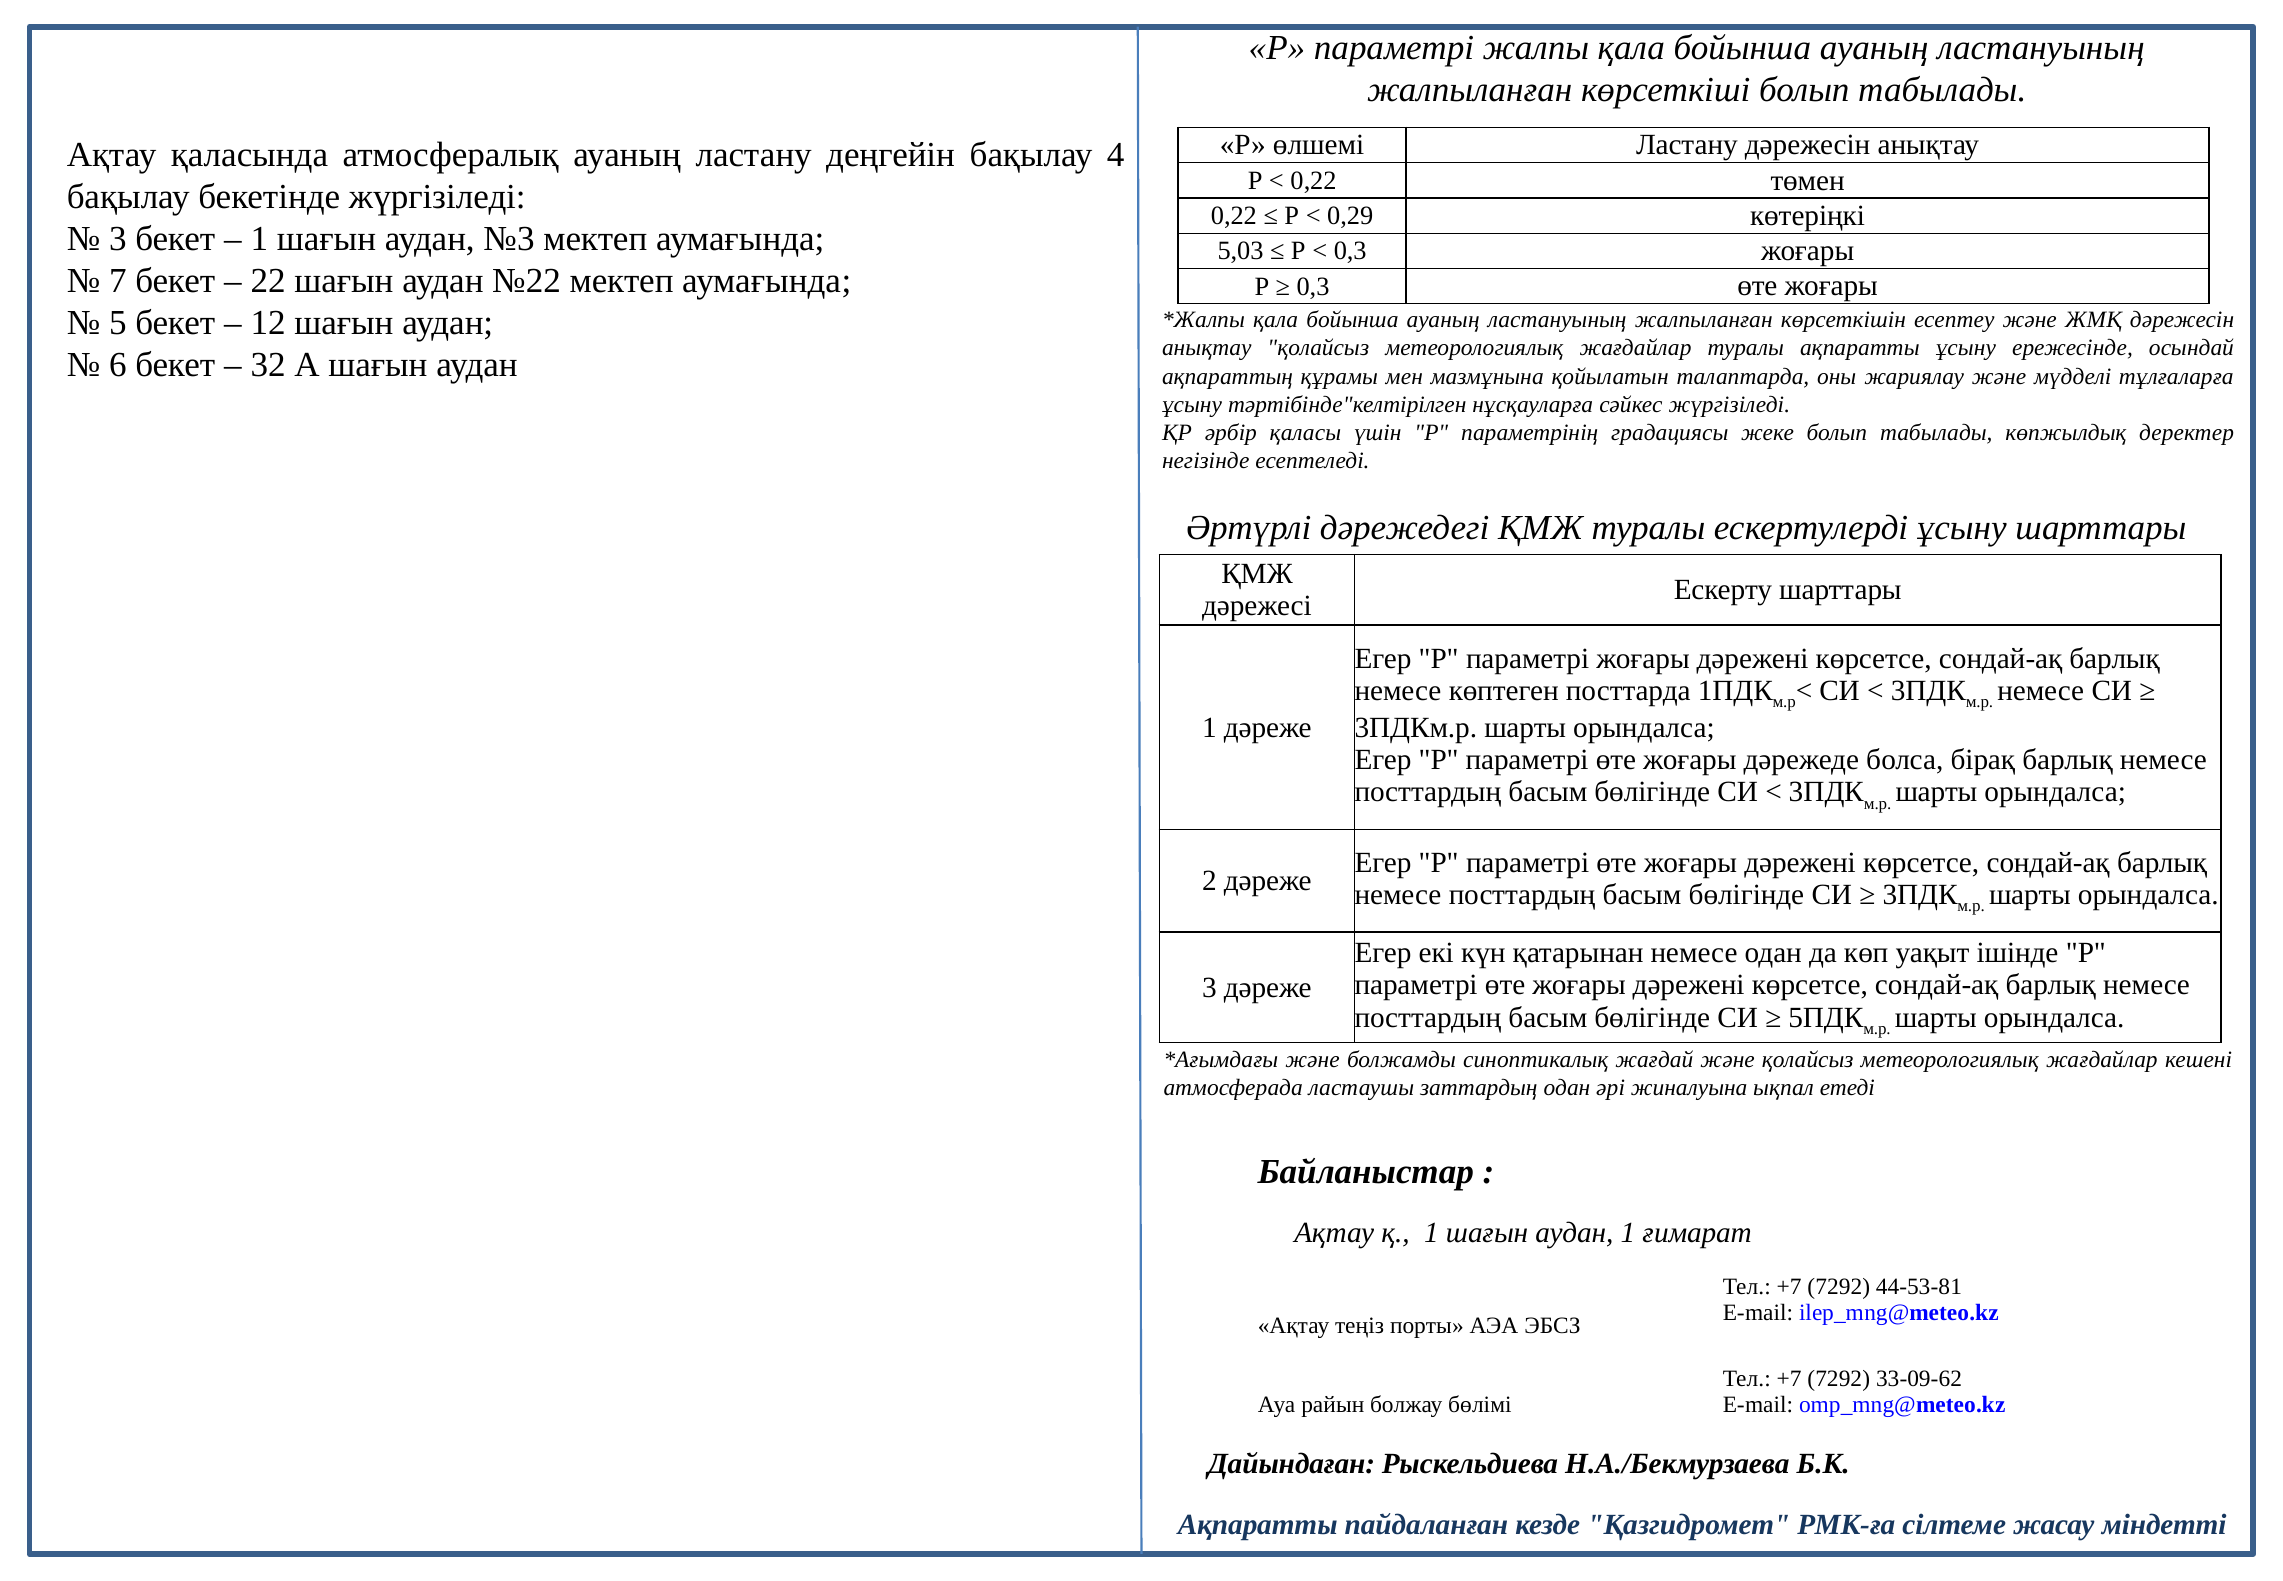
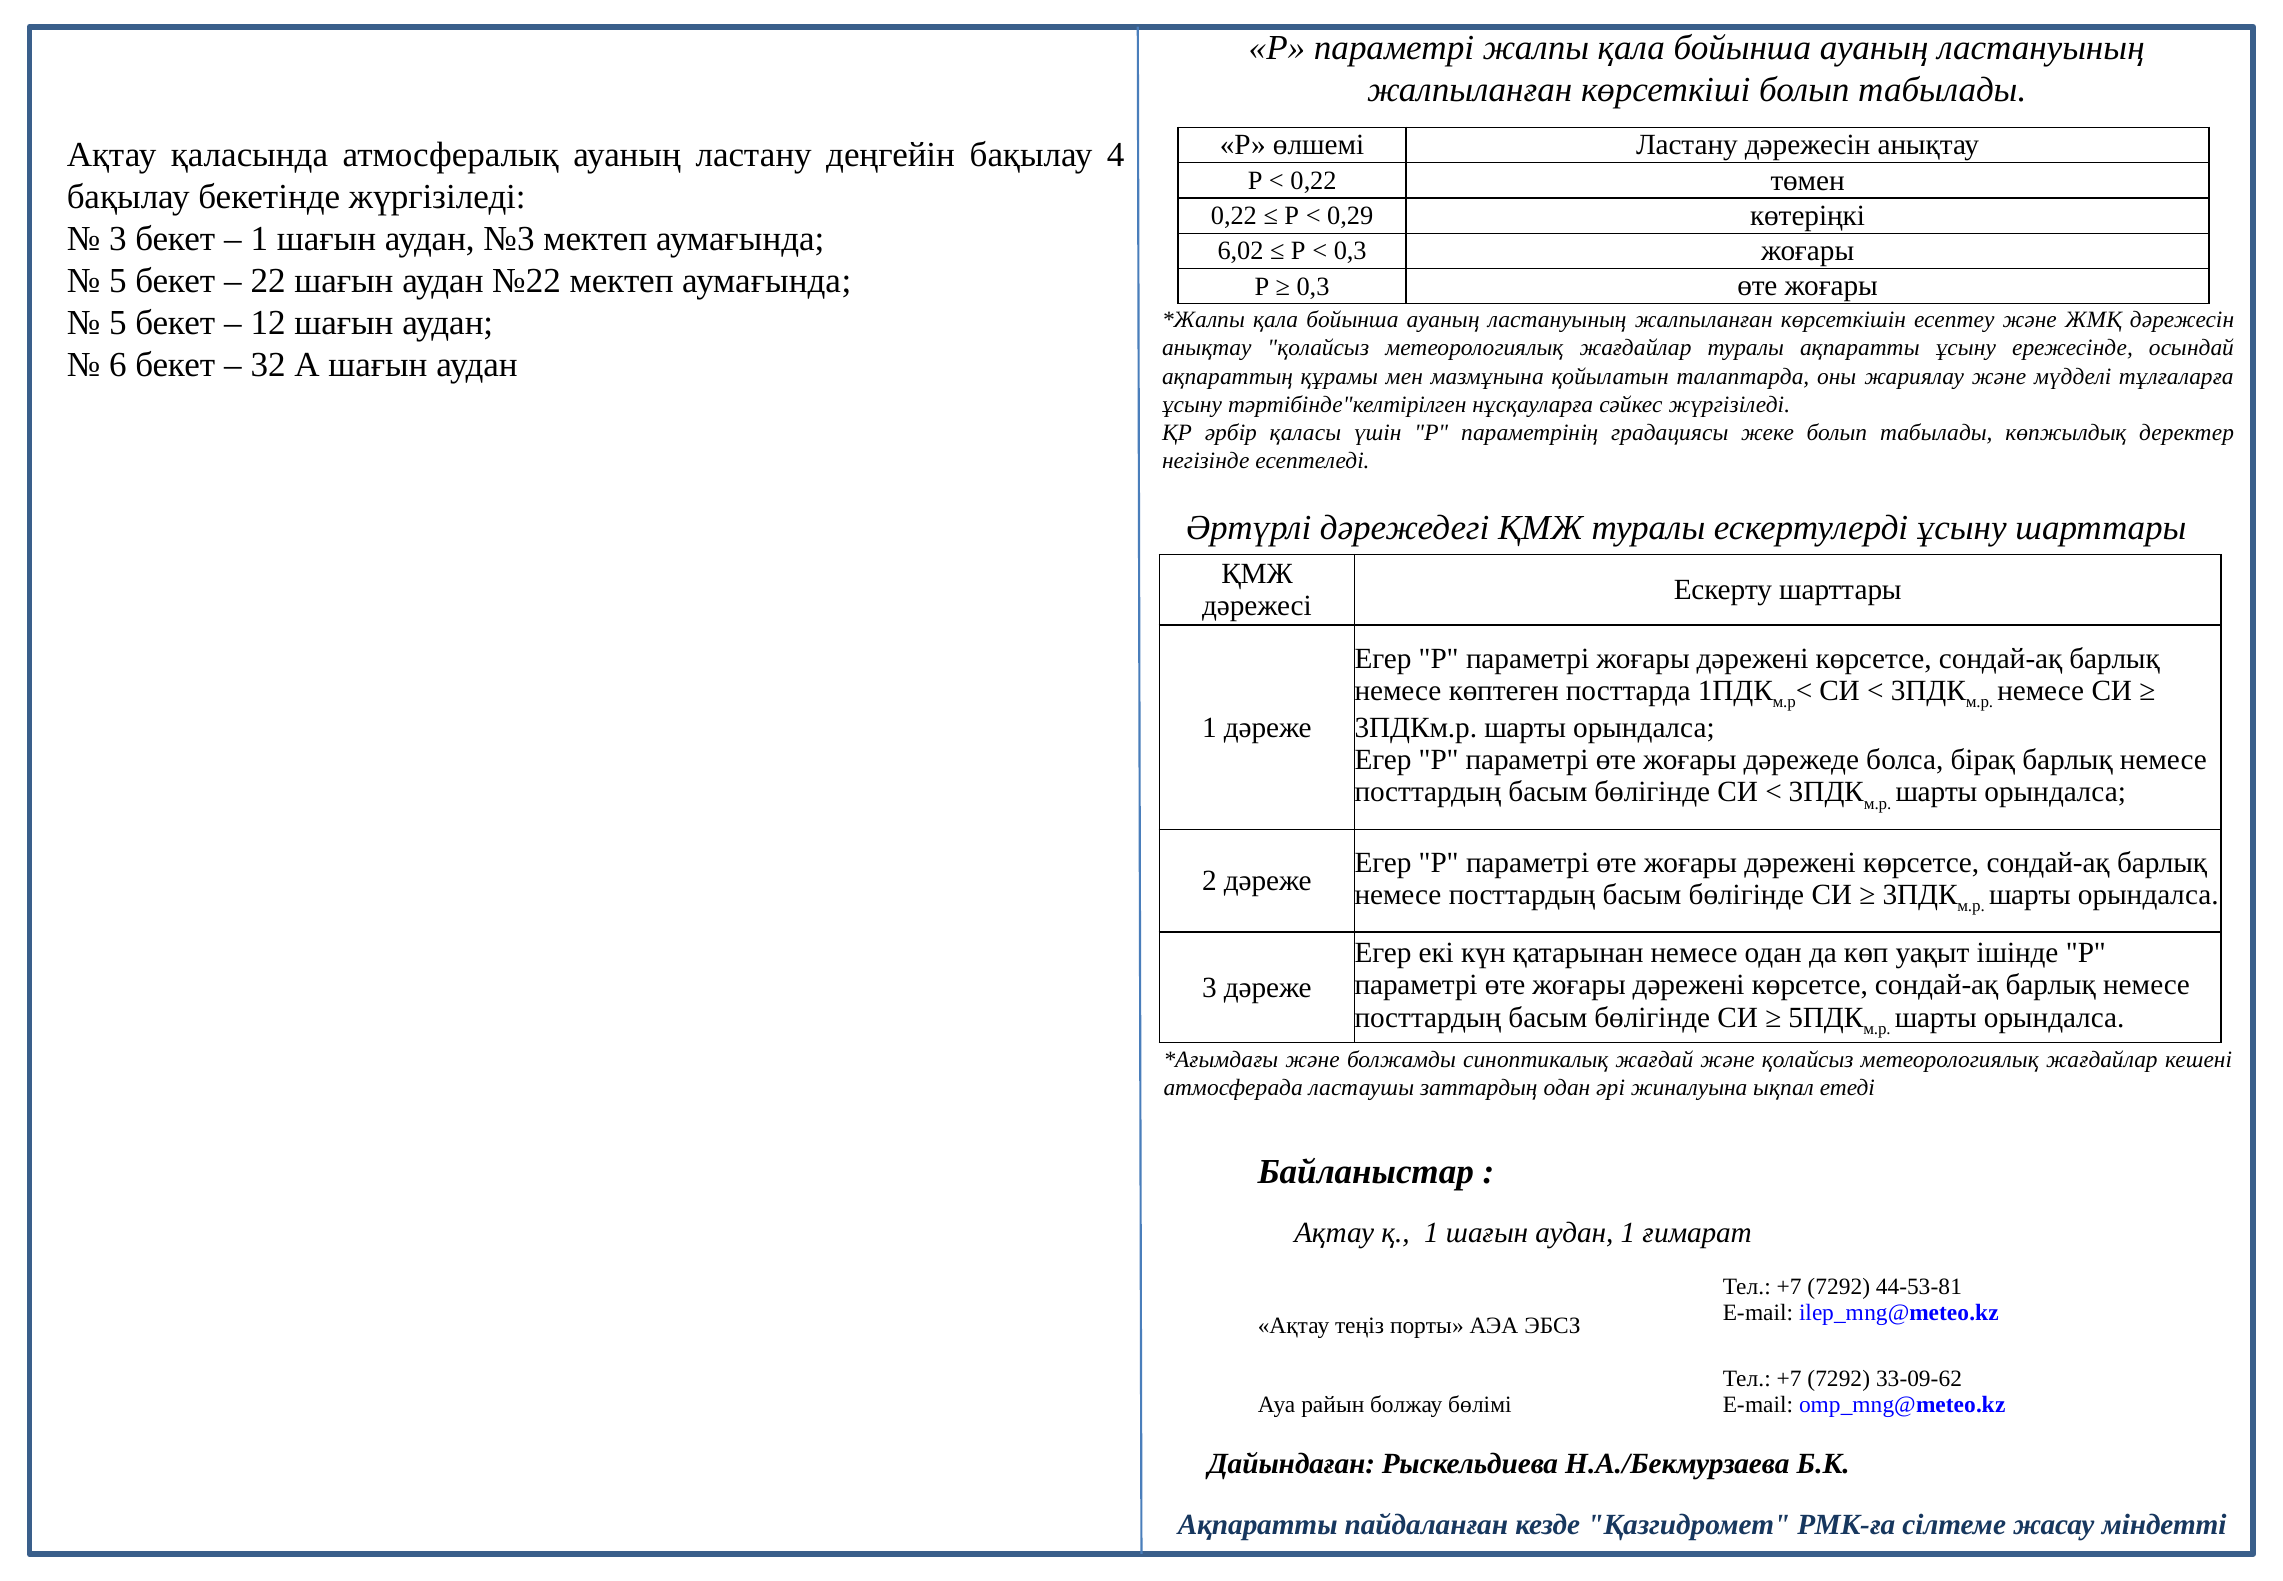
5,03: 5,03 -> 6,02
7 at (118, 281): 7 -> 5
